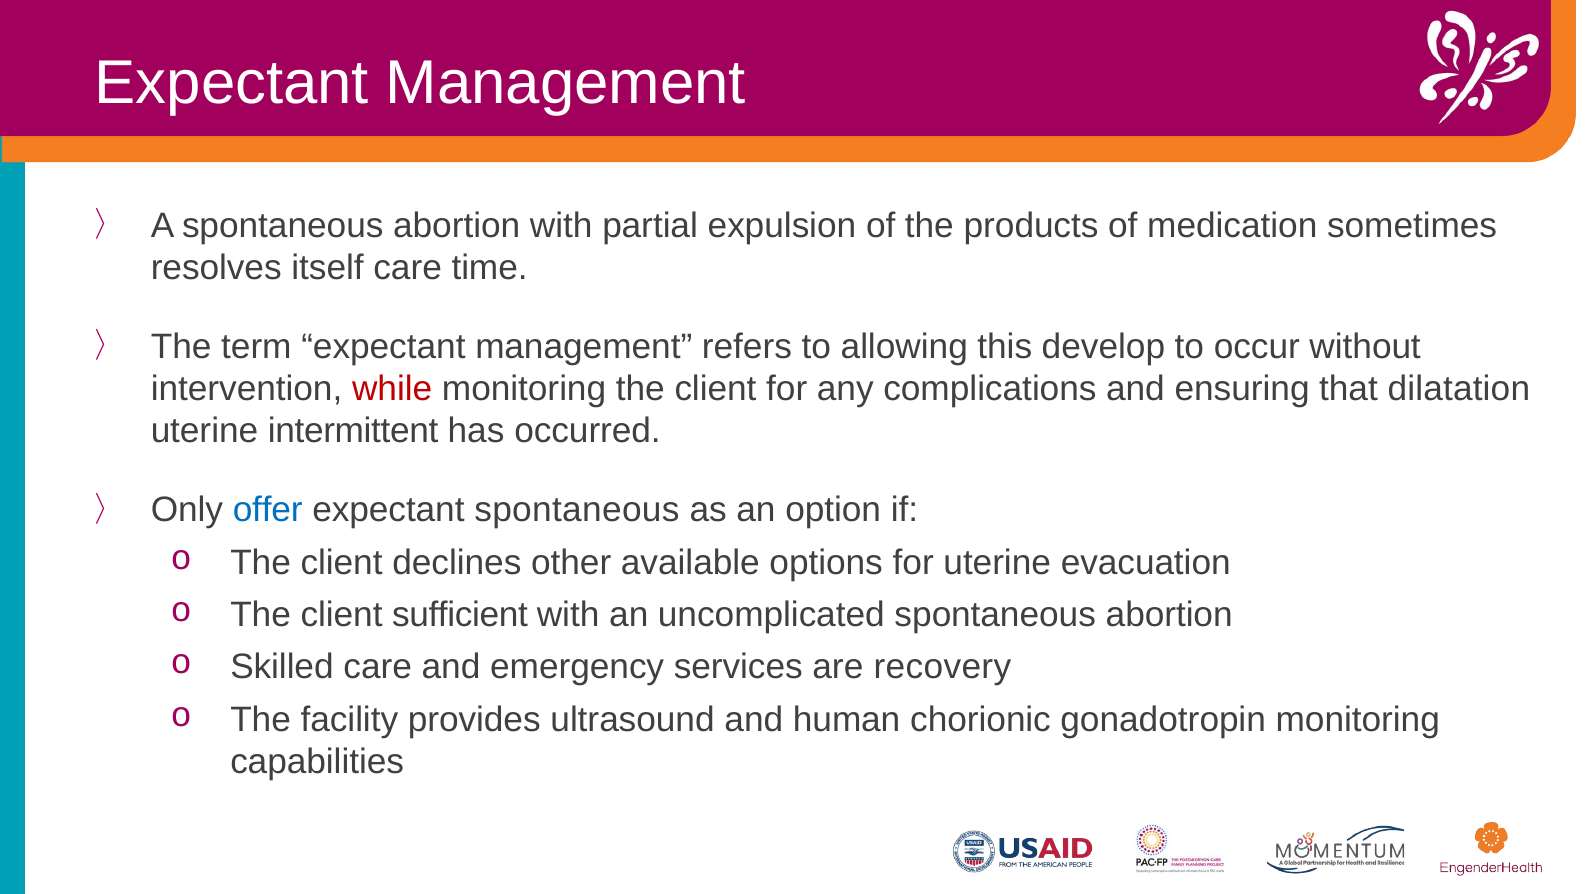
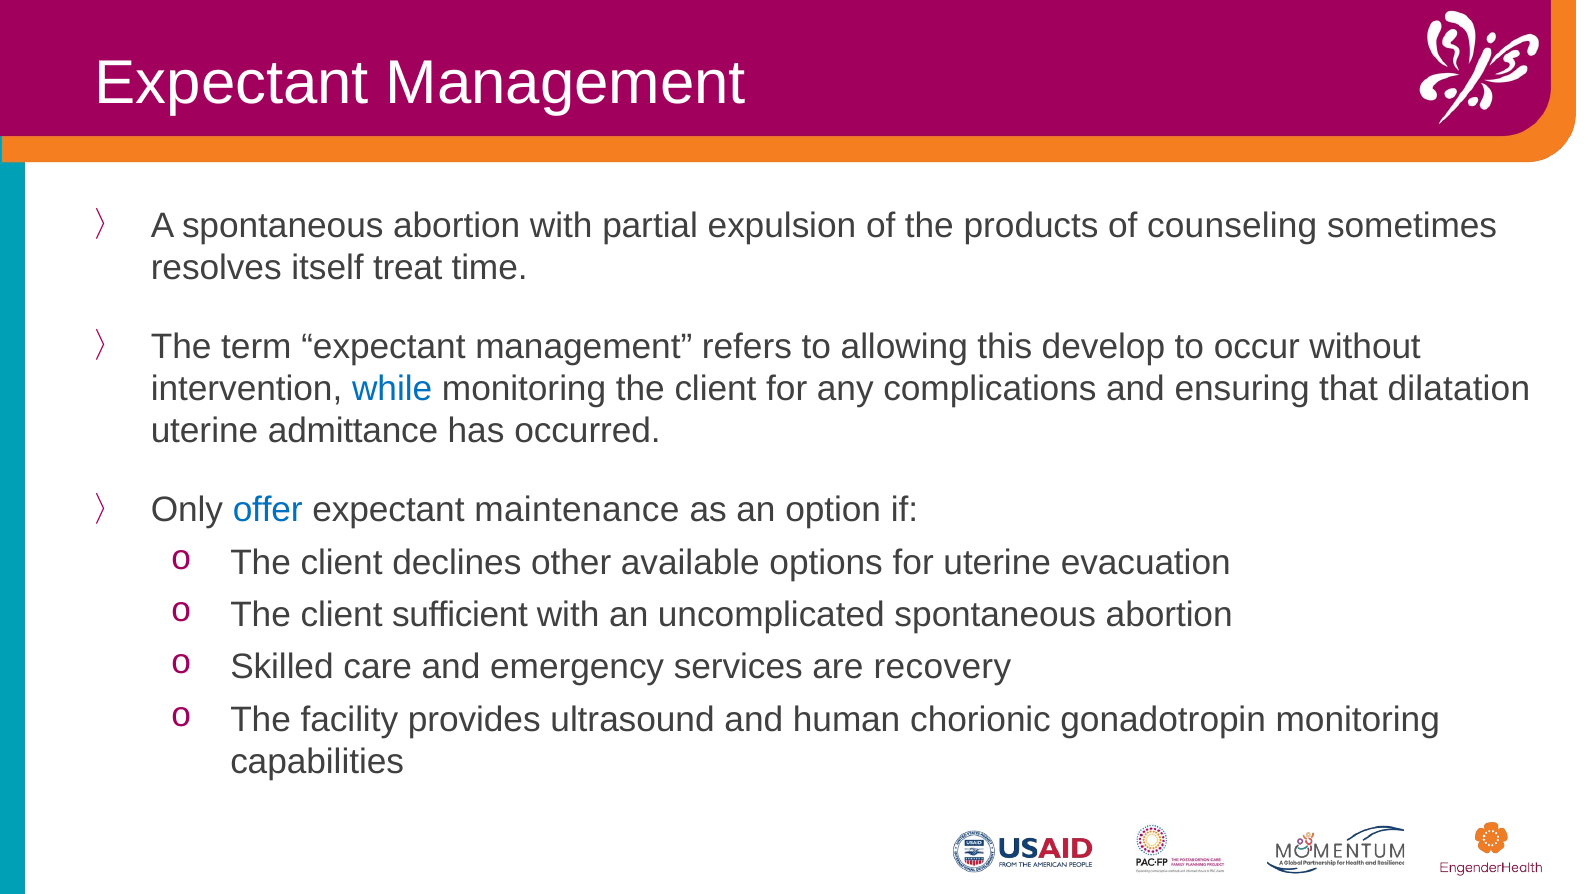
medication: medication -> counseling
itself care: care -> treat
while colour: red -> blue
intermittent: intermittent -> admittance
expectant spontaneous: spontaneous -> maintenance
